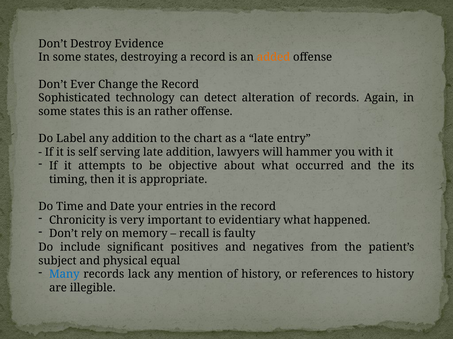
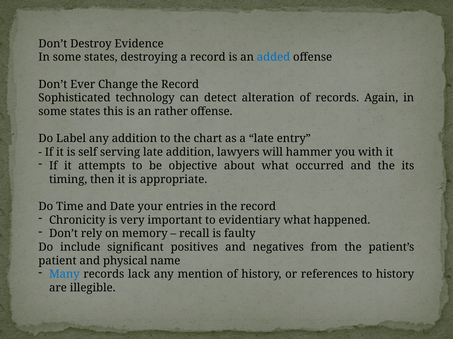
added colour: orange -> blue
subject: subject -> patient
equal: equal -> name
